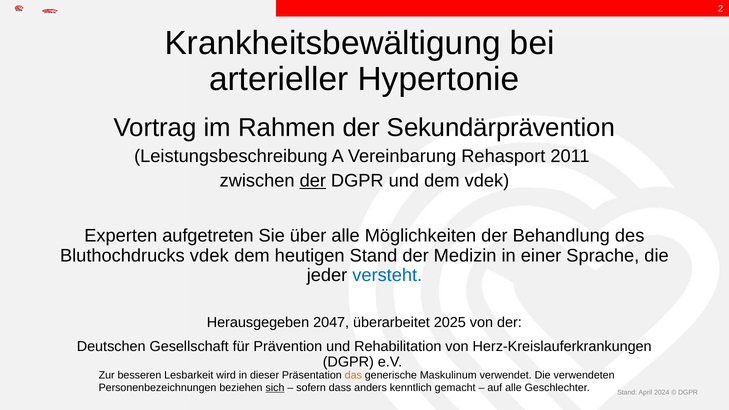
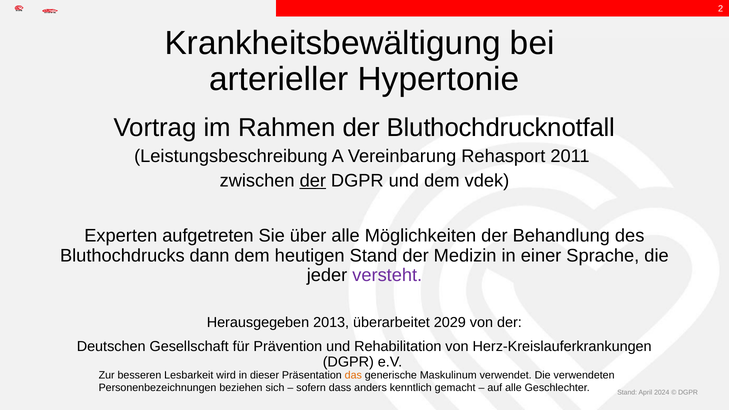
Sekundärprävention: Sekundärprävention -> Bluthochdrucknotfall
Bluthochdrucks vdek: vdek -> dann
versteht colour: blue -> purple
2047: 2047 -> 2013
2025: 2025 -> 2029
sich underline: present -> none
